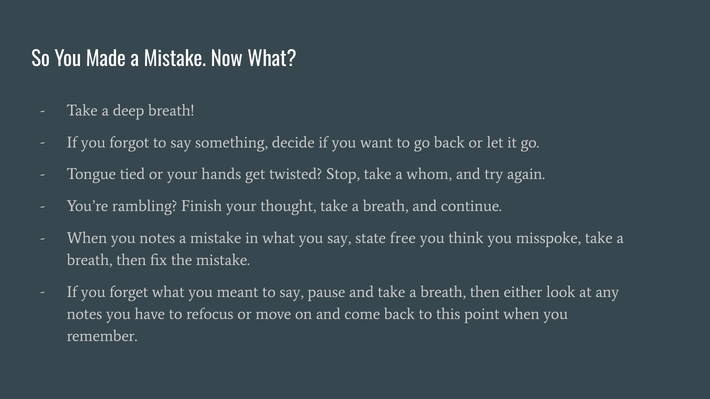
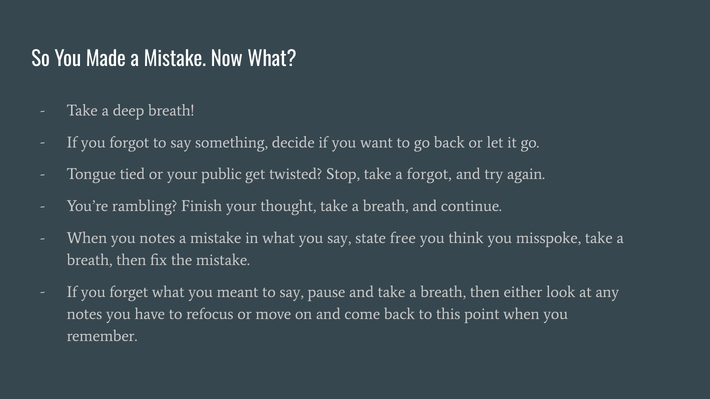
hands: hands -> public
a whom: whom -> forgot
